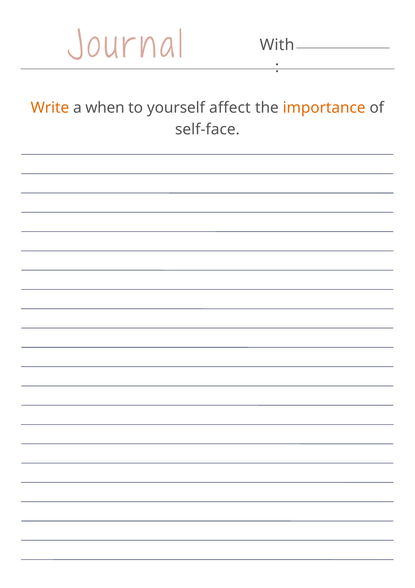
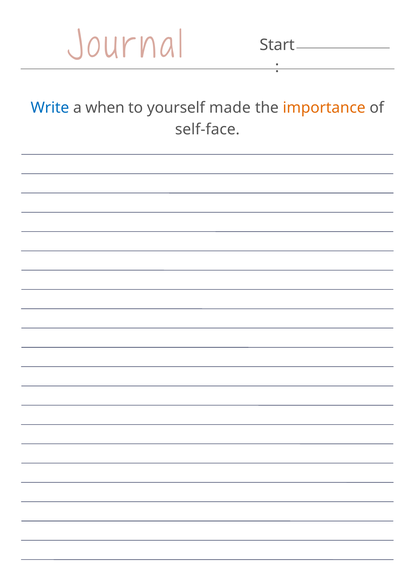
With: With -> Start
Write colour: orange -> blue
affect: affect -> made
